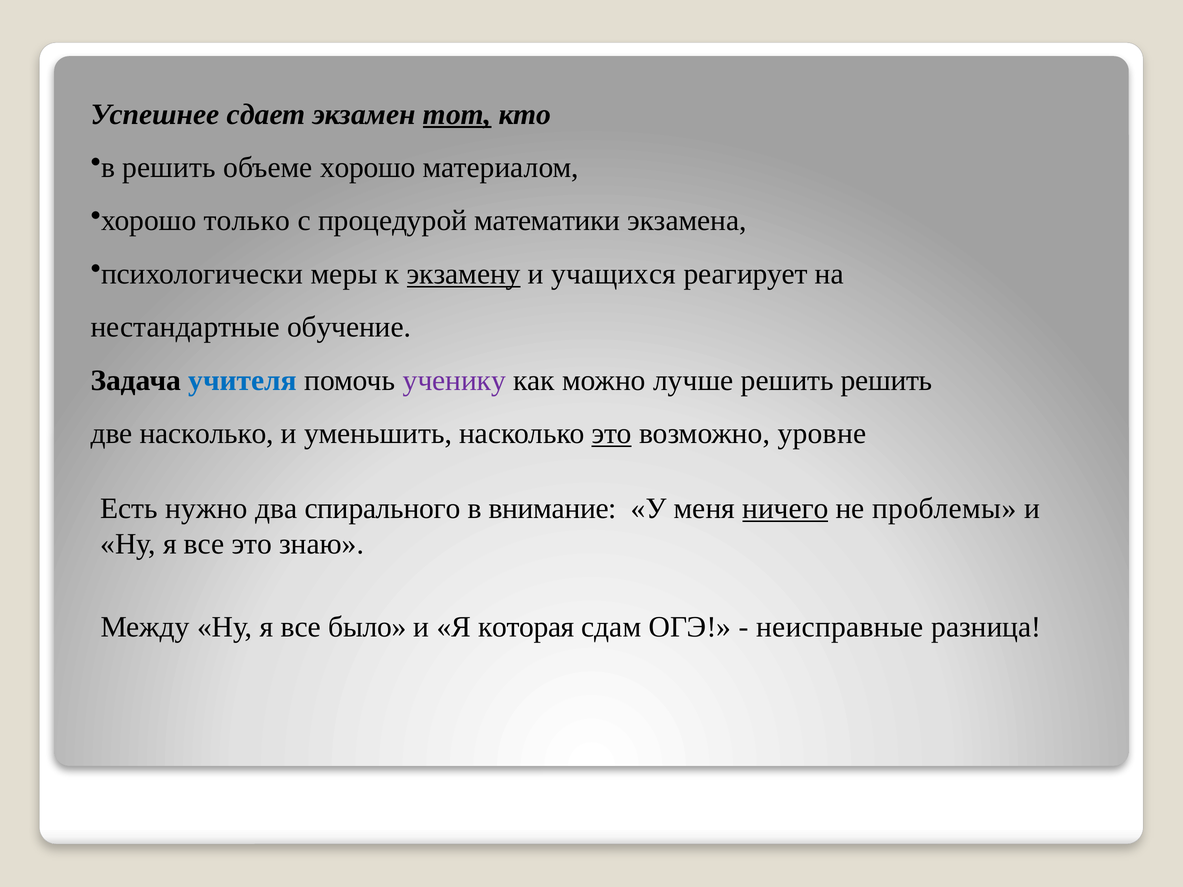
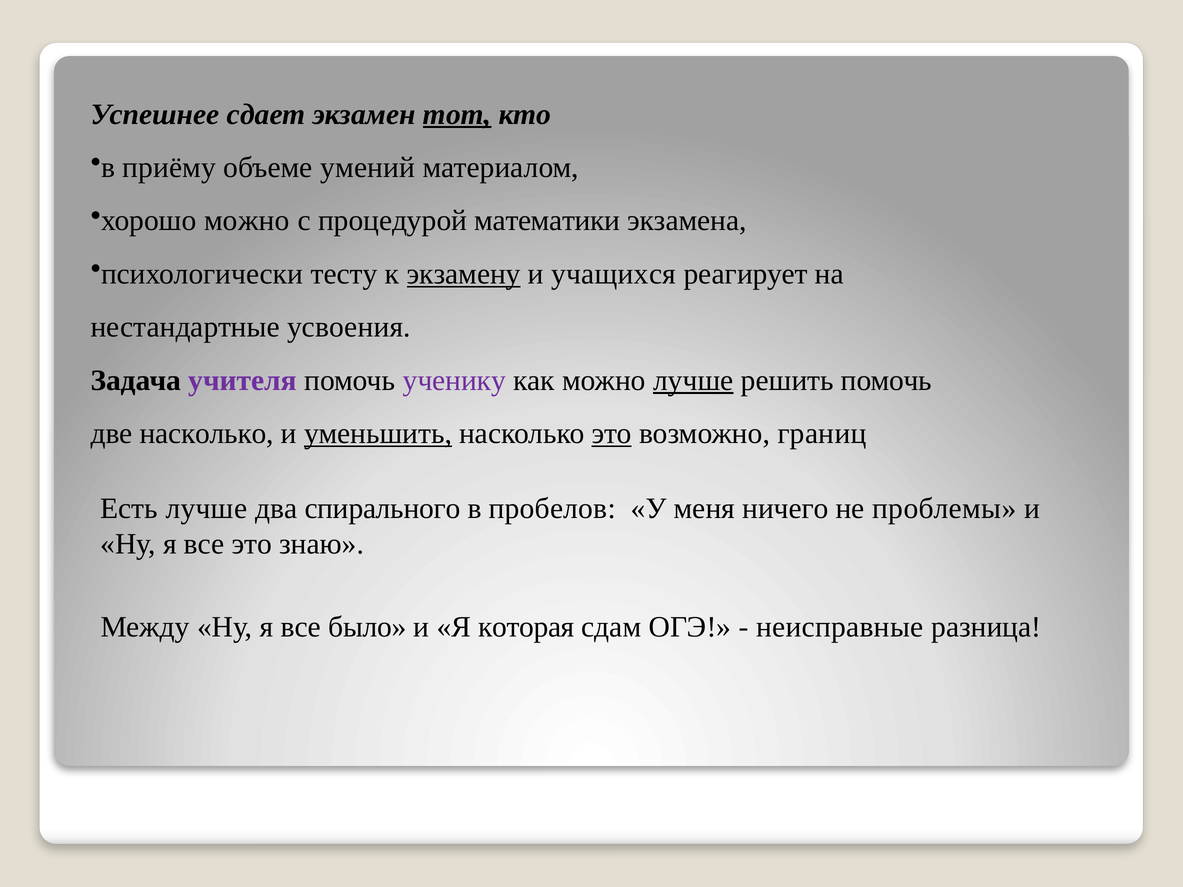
в решить: решить -> приёму
объеме хорошо: хорошо -> умений
хорошо только: только -> можно
меры: меры -> тесту
обучение: обучение -> усвоения
учителя colour: blue -> purple
лучше at (693, 380) underline: none -> present
решить решить: решить -> помочь
уменьшить underline: none -> present
уровне: уровне -> границ
Есть нужно: нужно -> лучше
внимание: внимание -> пробелов
ничего underline: present -> none
